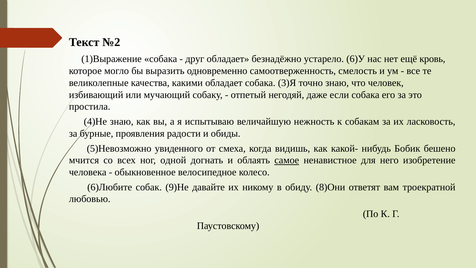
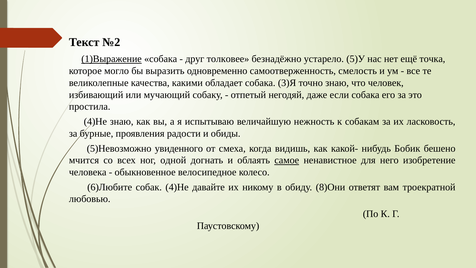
1)Выражение underline: none -> present
друг обладает: обладает -> толковее
6)У: 6)У -> 5)У
кровь: кровь -> точка
собак 9)Не: 9)Не -> 4)Не
